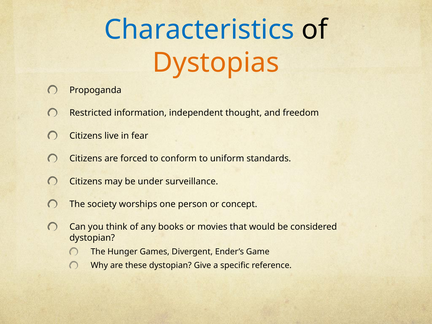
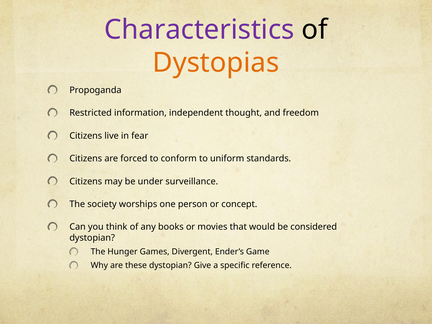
Characteristics colour: blue -> purple
